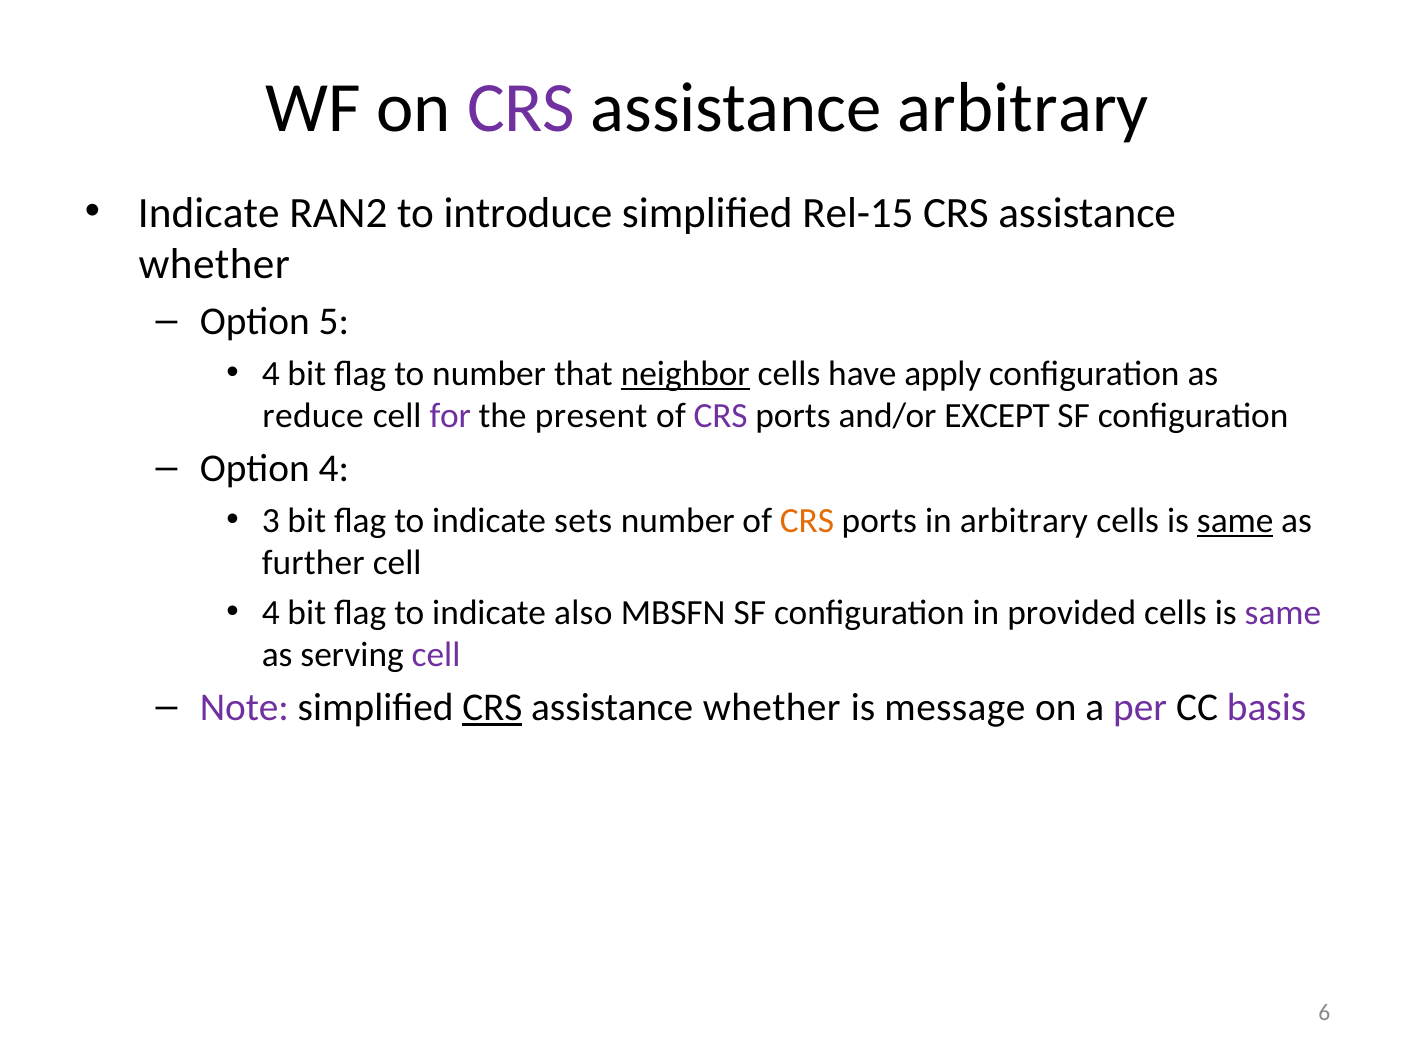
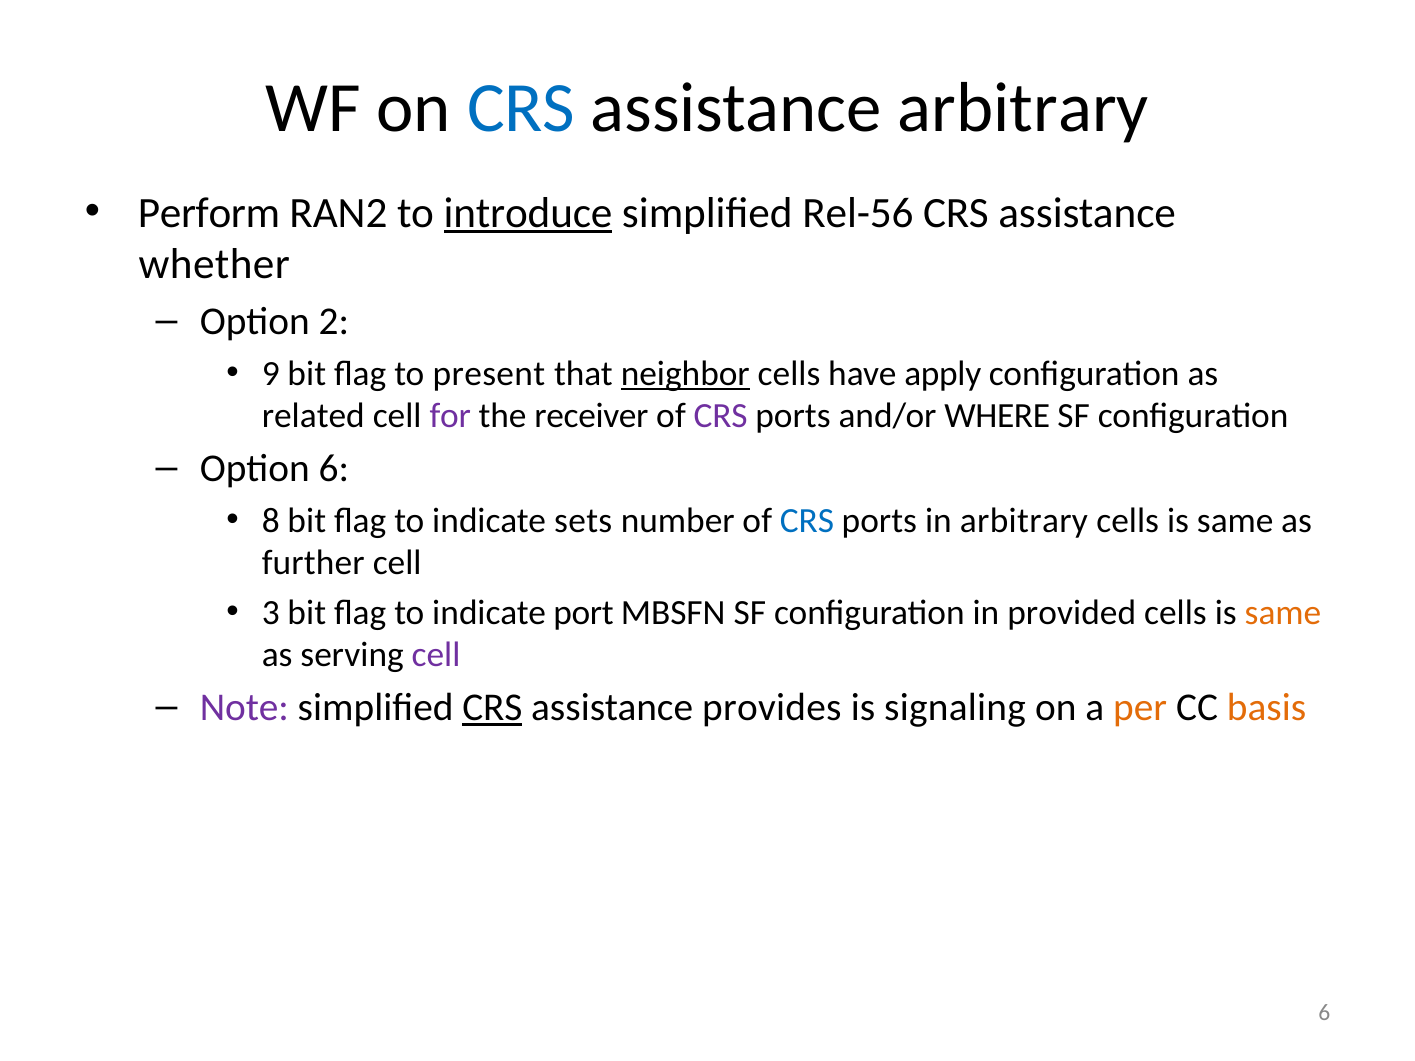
CRS at (521, 109) colour: purple -> blue
Indicate at (209, 213): Indicate -> Perform
introduce underline: none -> present
Rel-15: Rel-15 -> Rel-56
5: 5 -> 2
4 at (271, 373): 4 -> 9
to number: number -> present
reduce: reduce -> related
present: present -> receiver
EXCEPT: EXCEPT -> WHERE
Option 4: 4 -> 6
3: 3 -> 8
CRS at (807, 521) colour: orange -> blue
same at (1235, 521) underline: present -> none
4 at (271, 612): 4 -> 3
also: also -> port
same at (1283, 612) colour: purple -> orange
whether at (772, 708): whether -> provides
message: message -> signaling
per colour: purple -> orange
basis colour: purple -> orange
